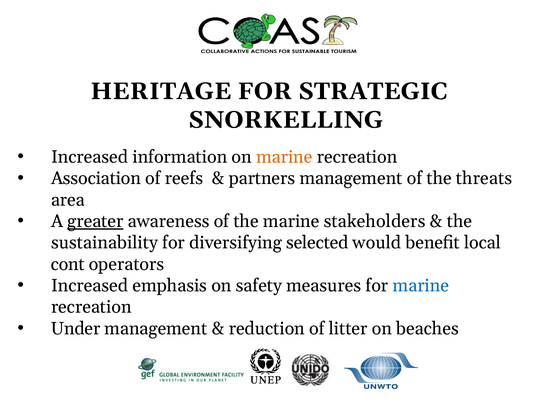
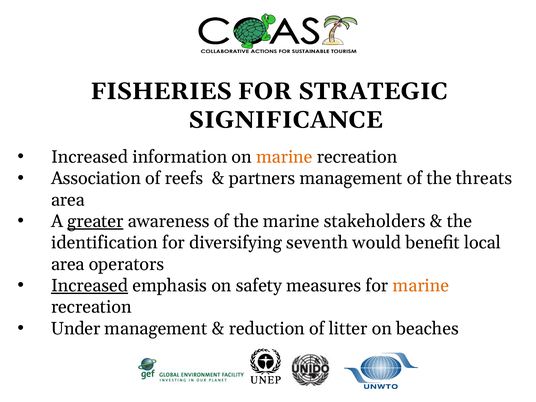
HERITAGE: HERITAGE -> FISHERIES
SNORKELLING: SNORKELLING -> SIGNIFICANCE
sustainability: sustainability -> identification
selected: selected -> seventh
cont at (68, 264): cont -> area
Increased at (90, 286) underline: none -> present
marine at (421, 286) colour: blue -> orange
